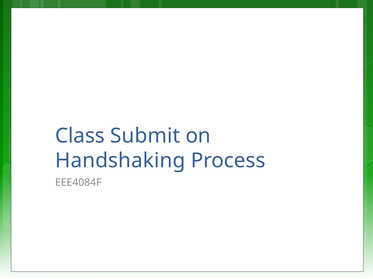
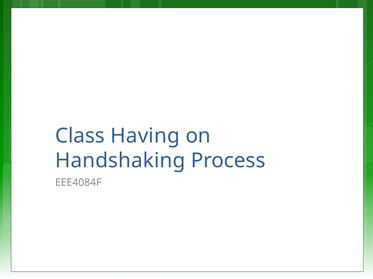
Submit: Submit -> Having
